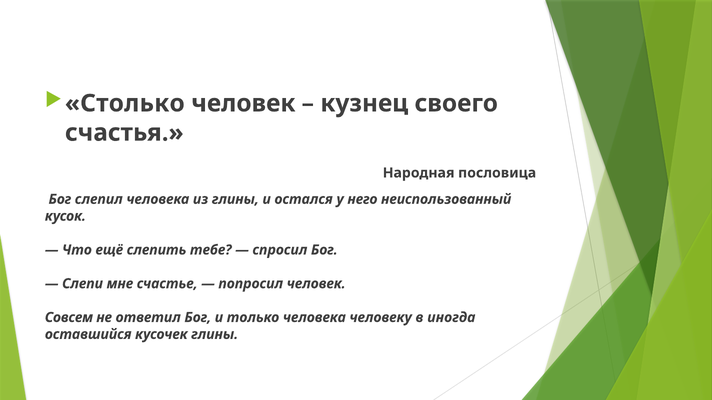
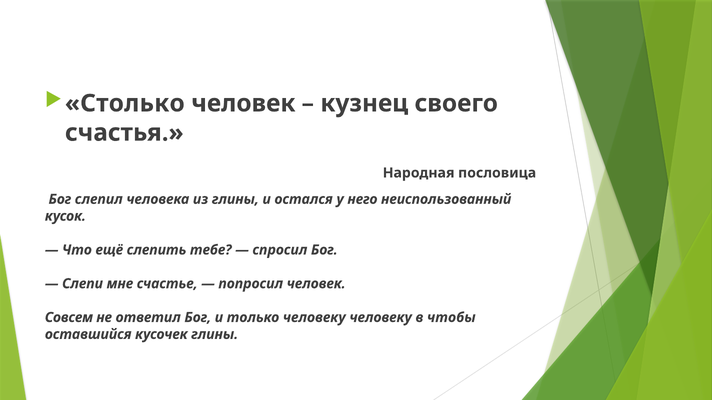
только человека: человека -> человеку
иногда: иногда -> чтобы
